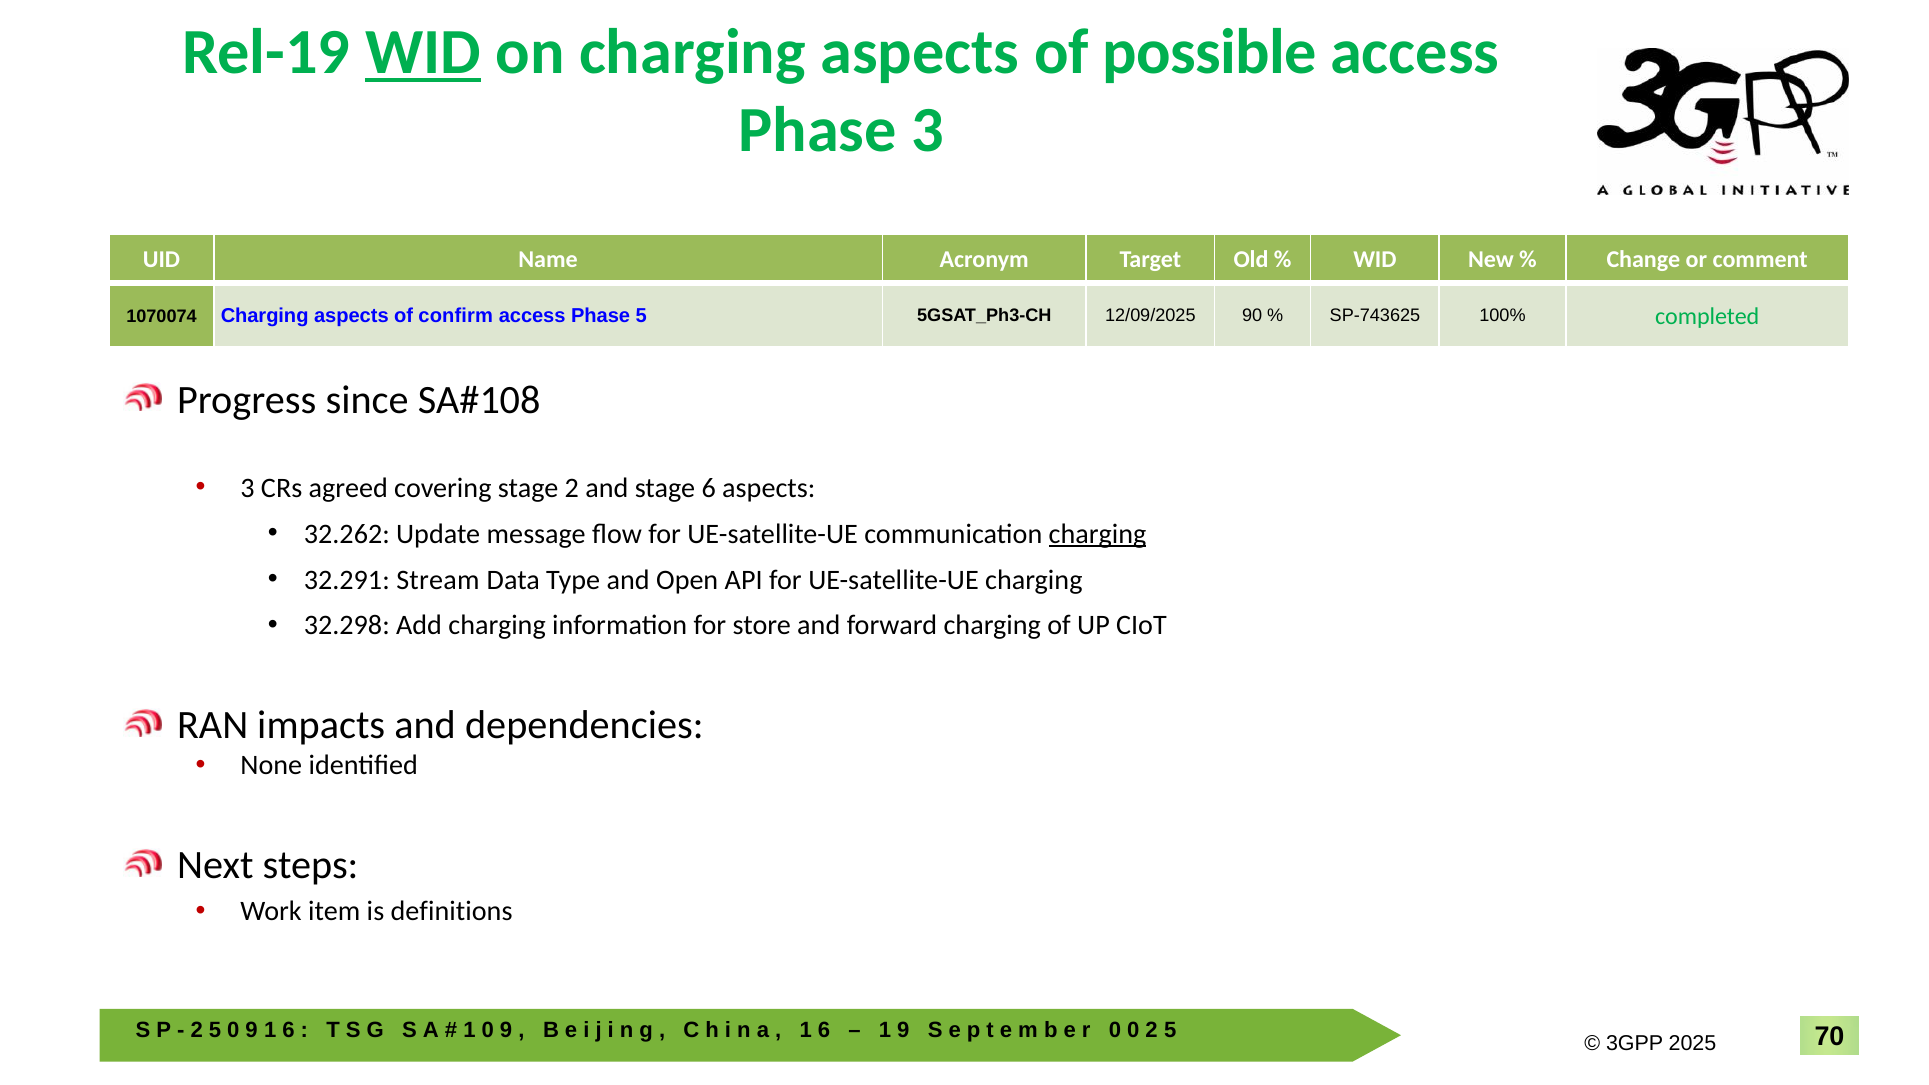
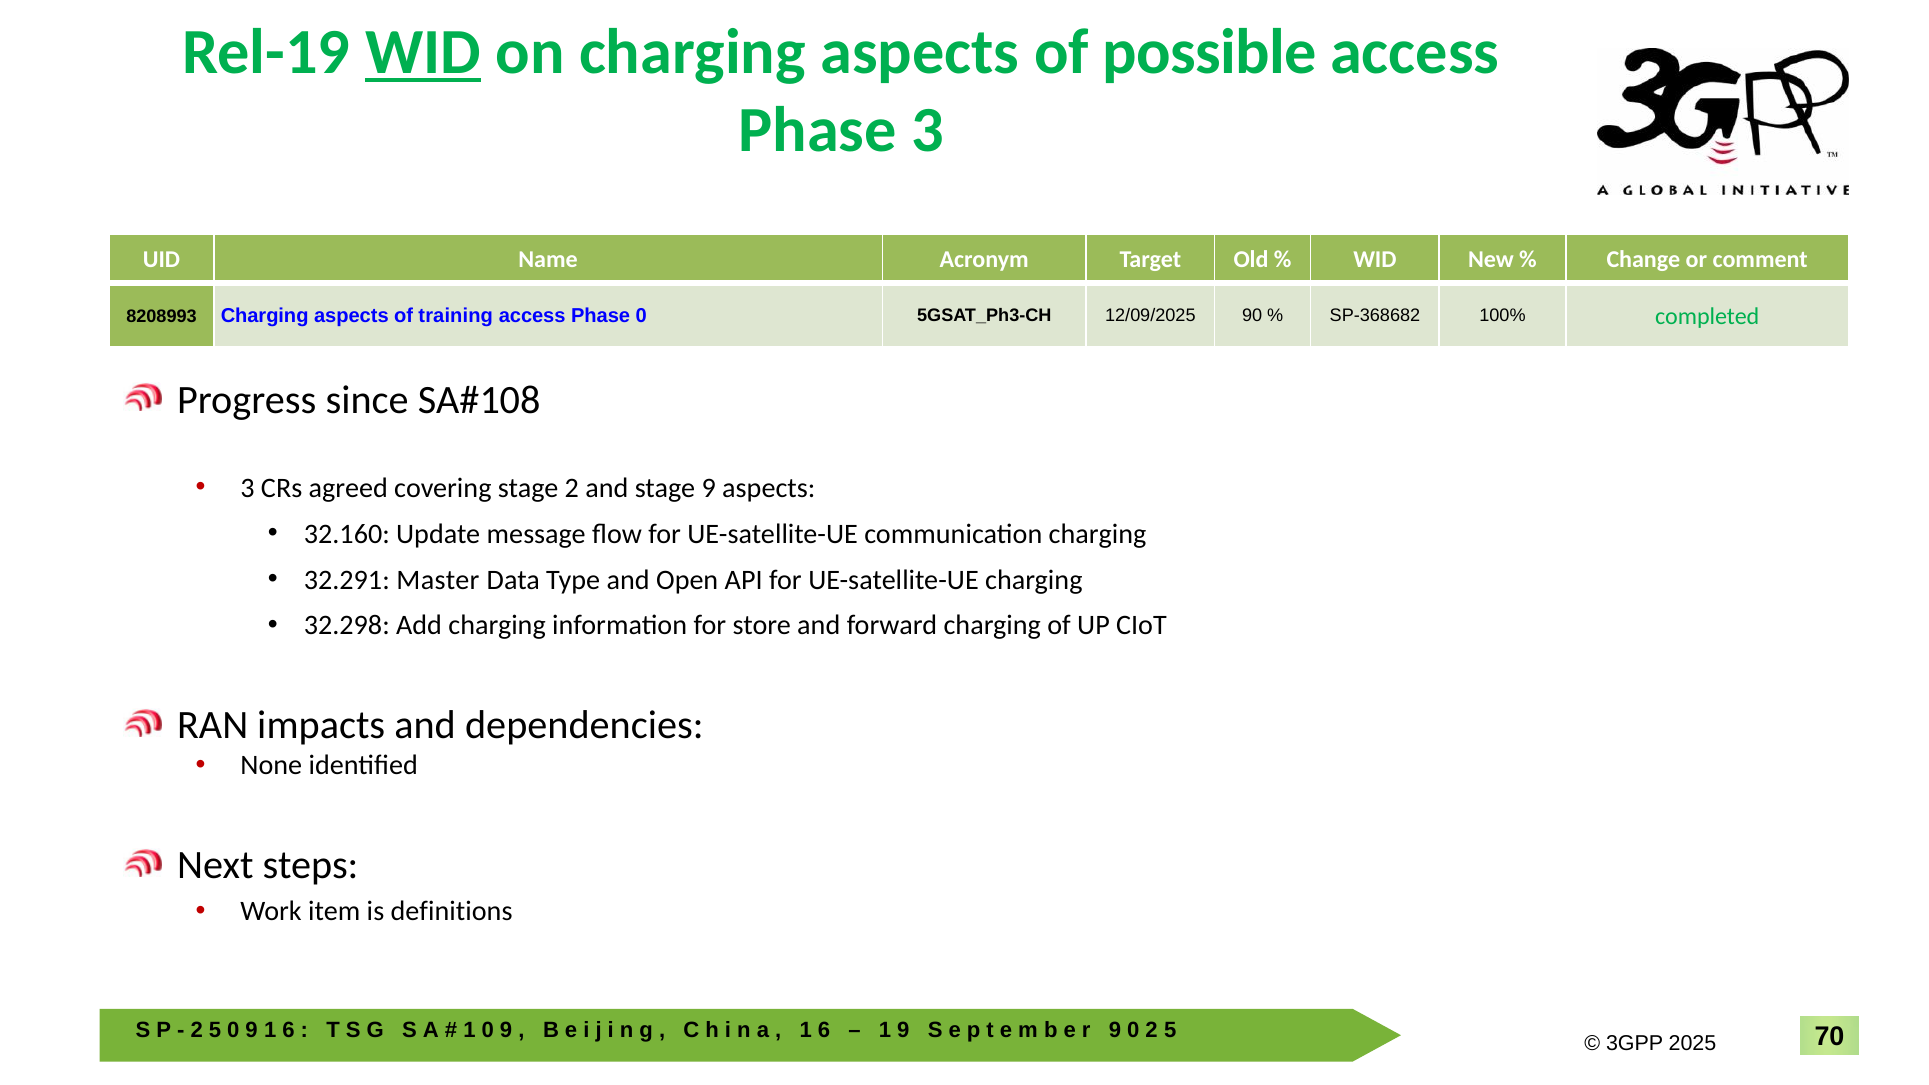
1070074: 1070074 -> 8208993
confirm: confirm -> training
Phase 5: 5 -> 0
SP-743625: SP-743625 -> SP-368682
stage 6: 6 -> 9
32.262: 32.262 -> 32.160
charging at (1097, 534) underline: present -> none
Stream: Stream -> Master
0 at (1115, 1031): 0 -> 9
